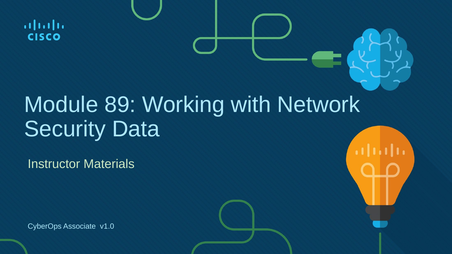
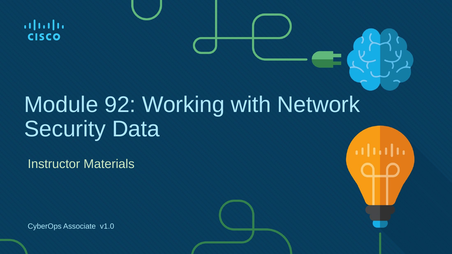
89: 89 -> 92
